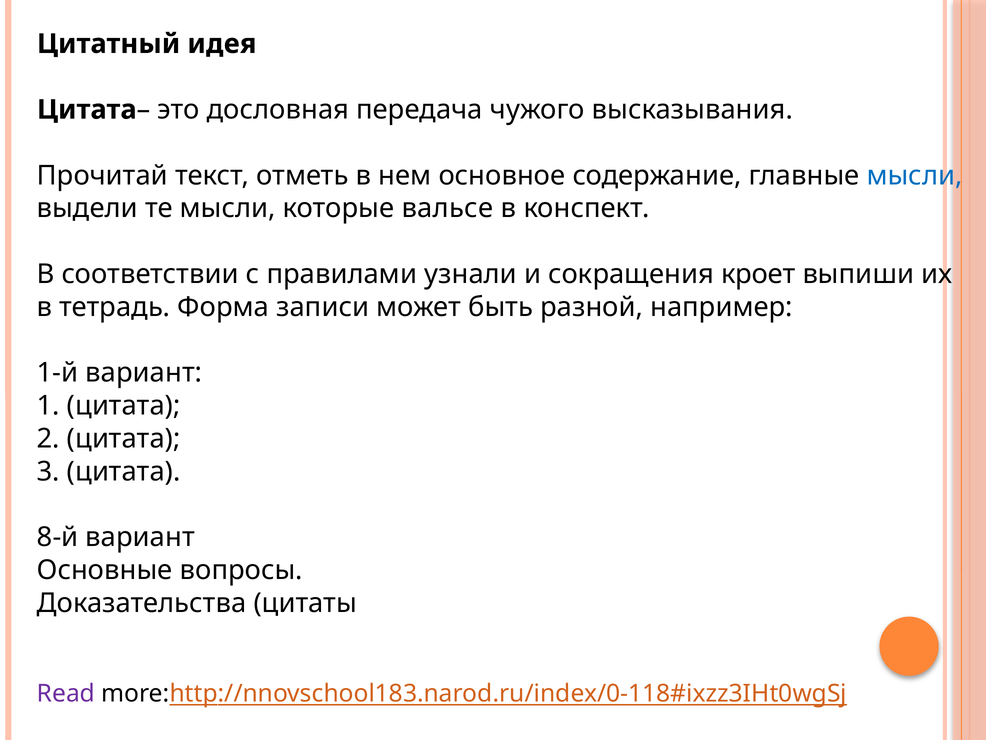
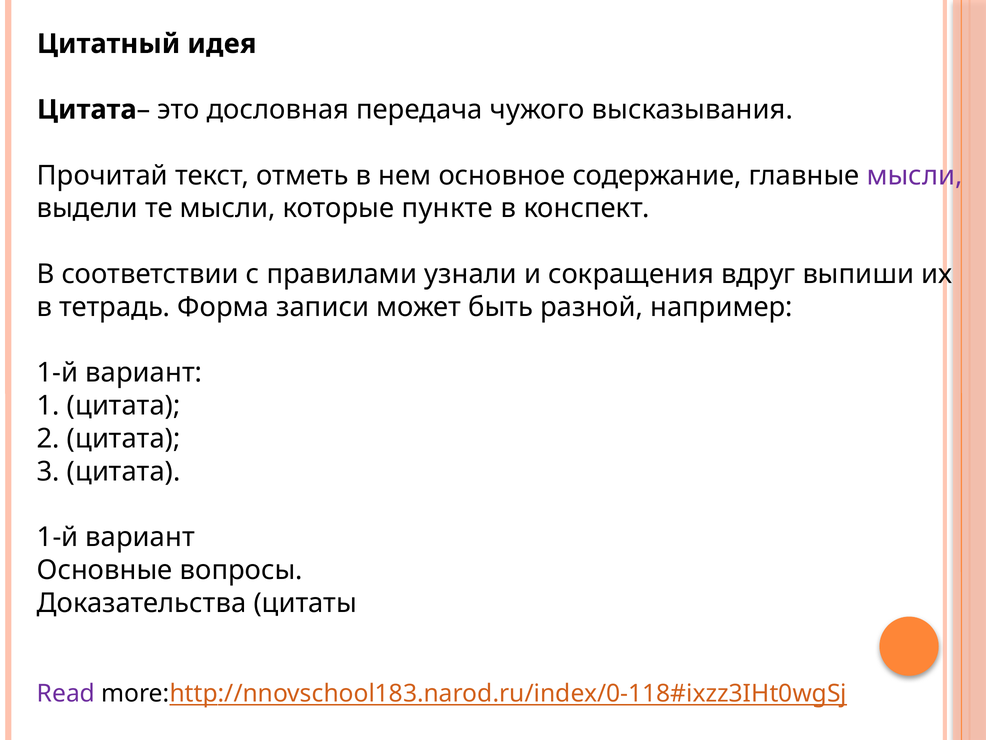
мысли at (915, 175) colour: blue -> purple
вальсе: вальсе -> пункте
кроет: кроет -> вдруг
8-й at (58, 537): 8-й -> 1-й
